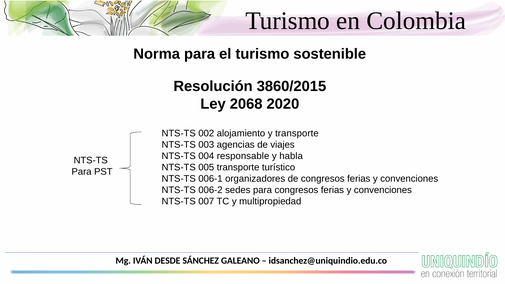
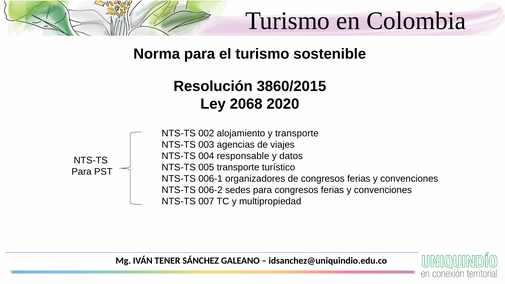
habla: habla -> datos
DESDE: DESDE -> TENER
